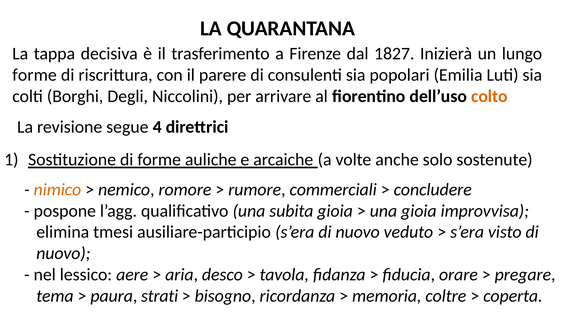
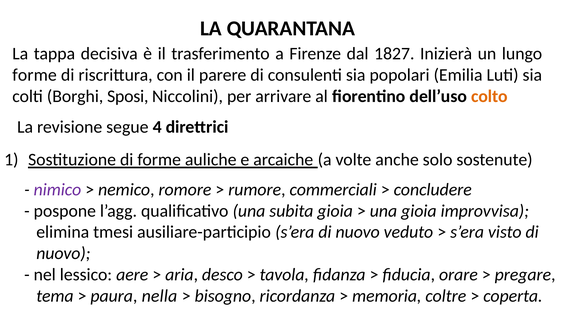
Degli: Degli -> Sposi
nimico colour: orange -> purple
strati: strati -> nella
